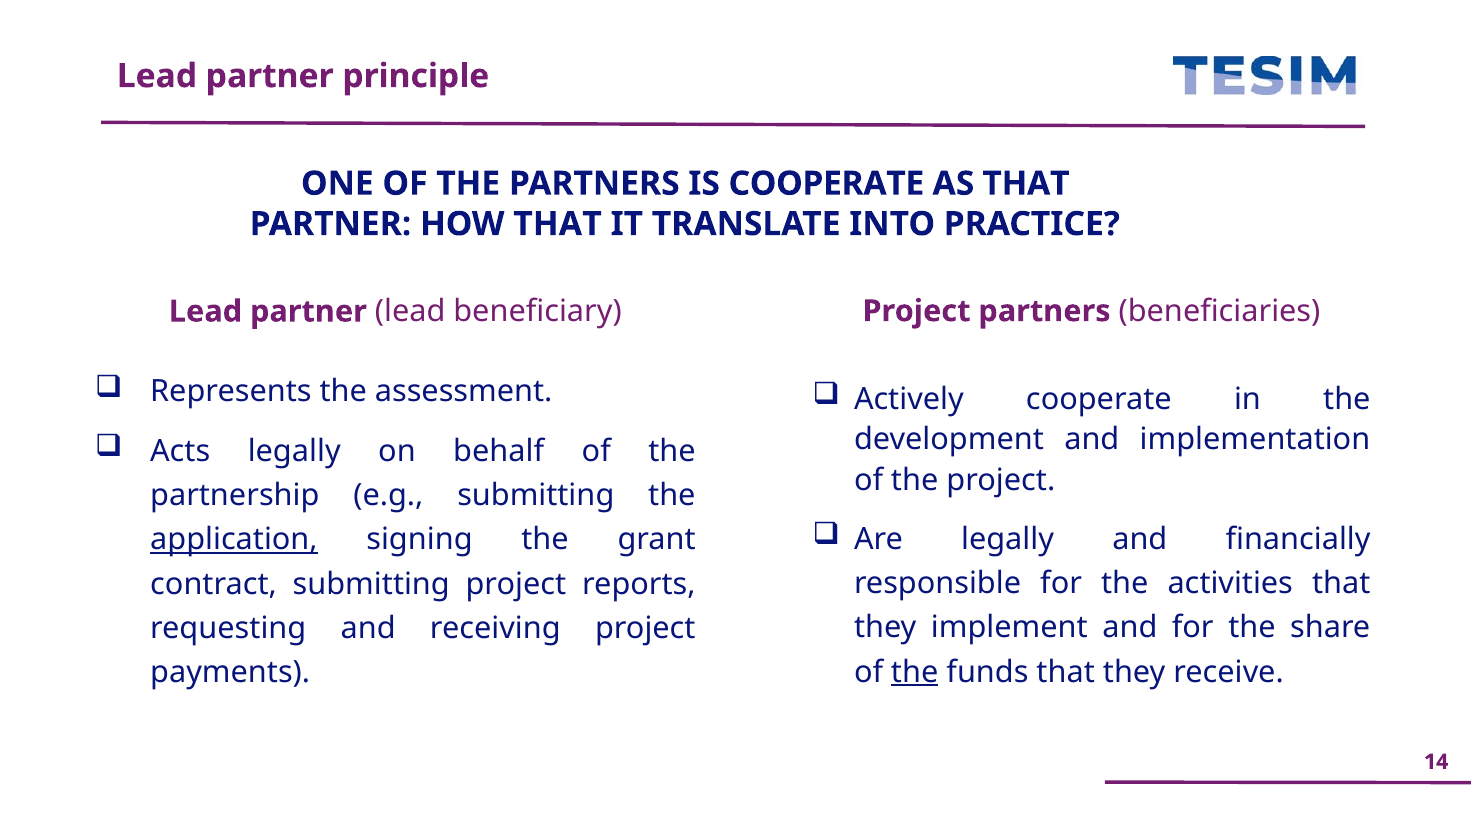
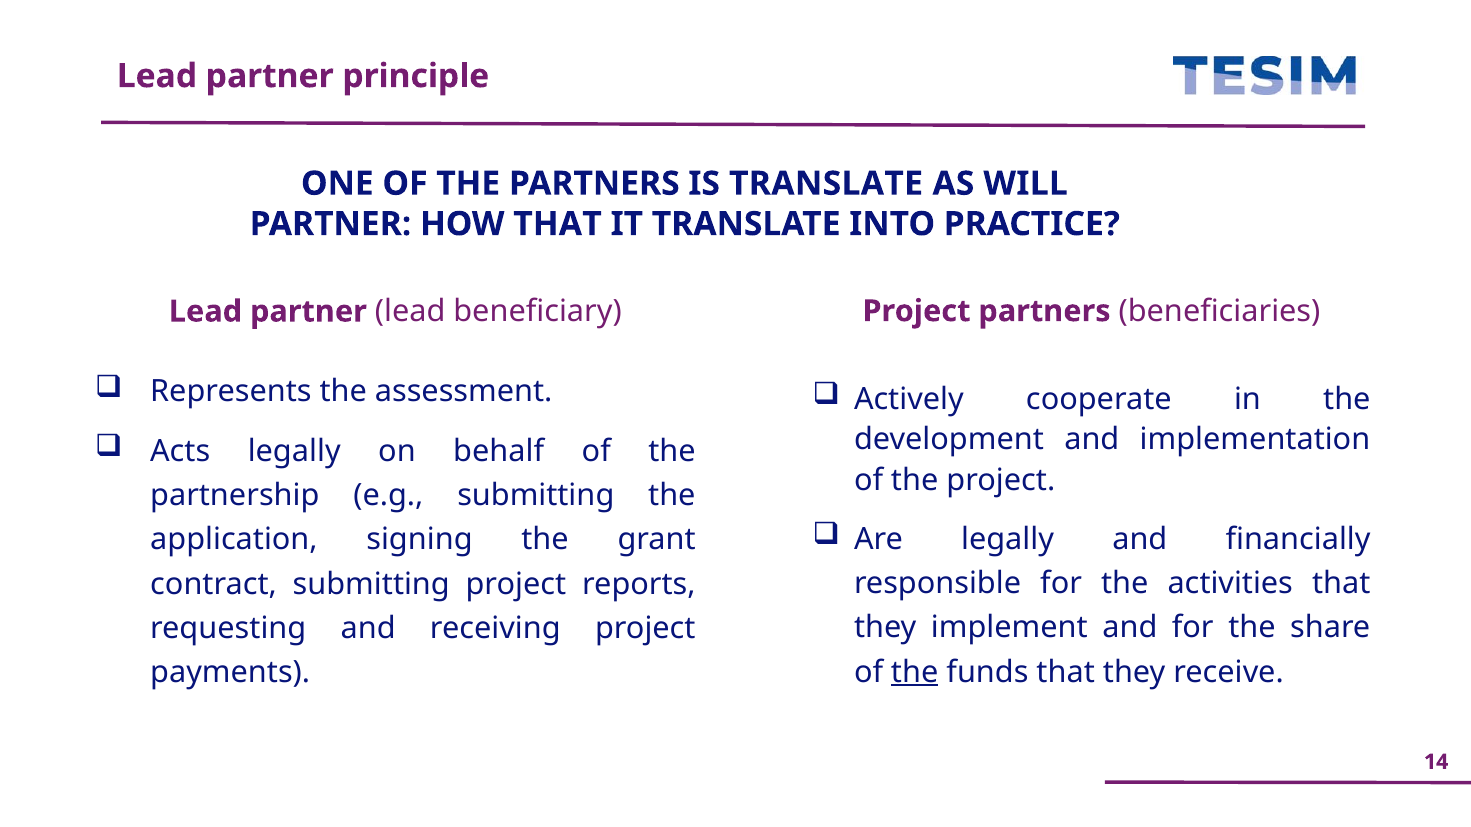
IS COOPERATE: COOPERATE -> TRANSLATE
AS THAT: THAT -> WILL
application underline: present -> none
